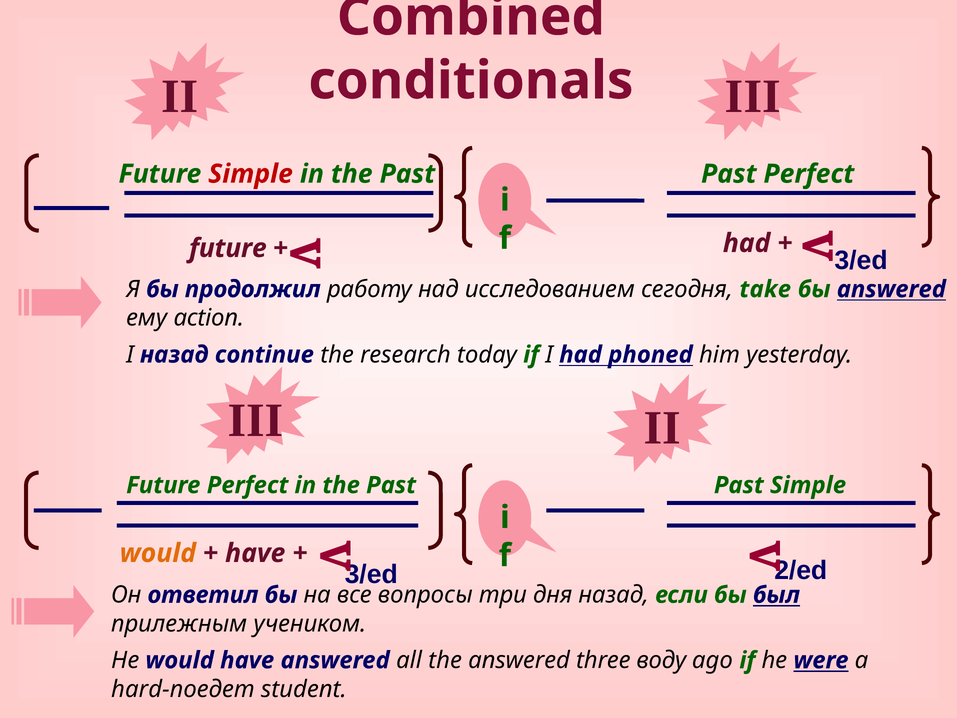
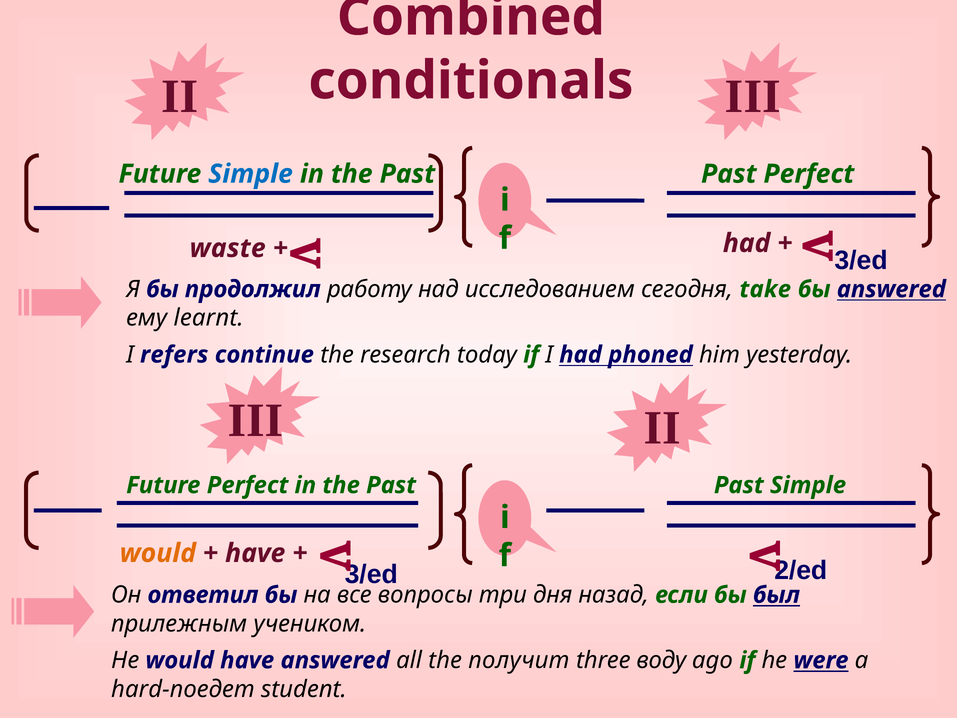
Simple at (251, 174) colour: red -> blue
future at (228, 248): future -> waste
action: action -> learnt
I назад: назад -> refers
the answered: answered -> получит
